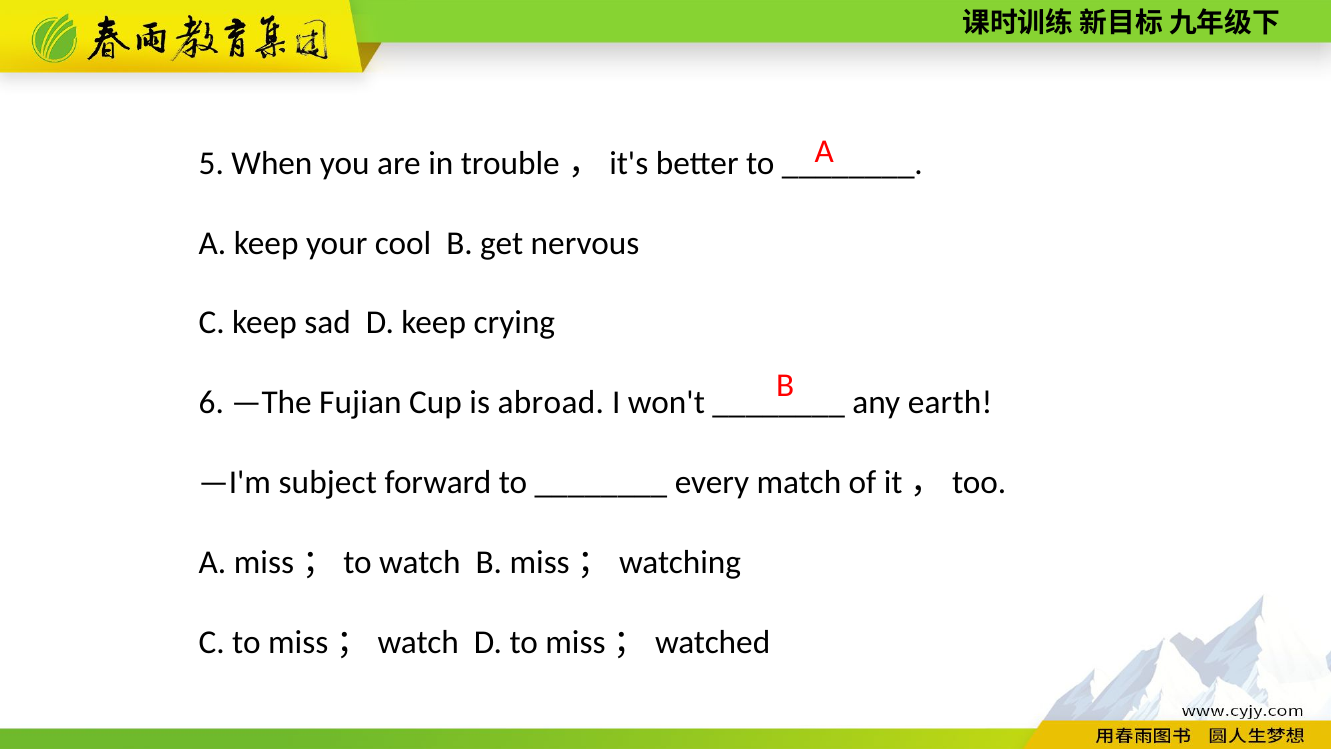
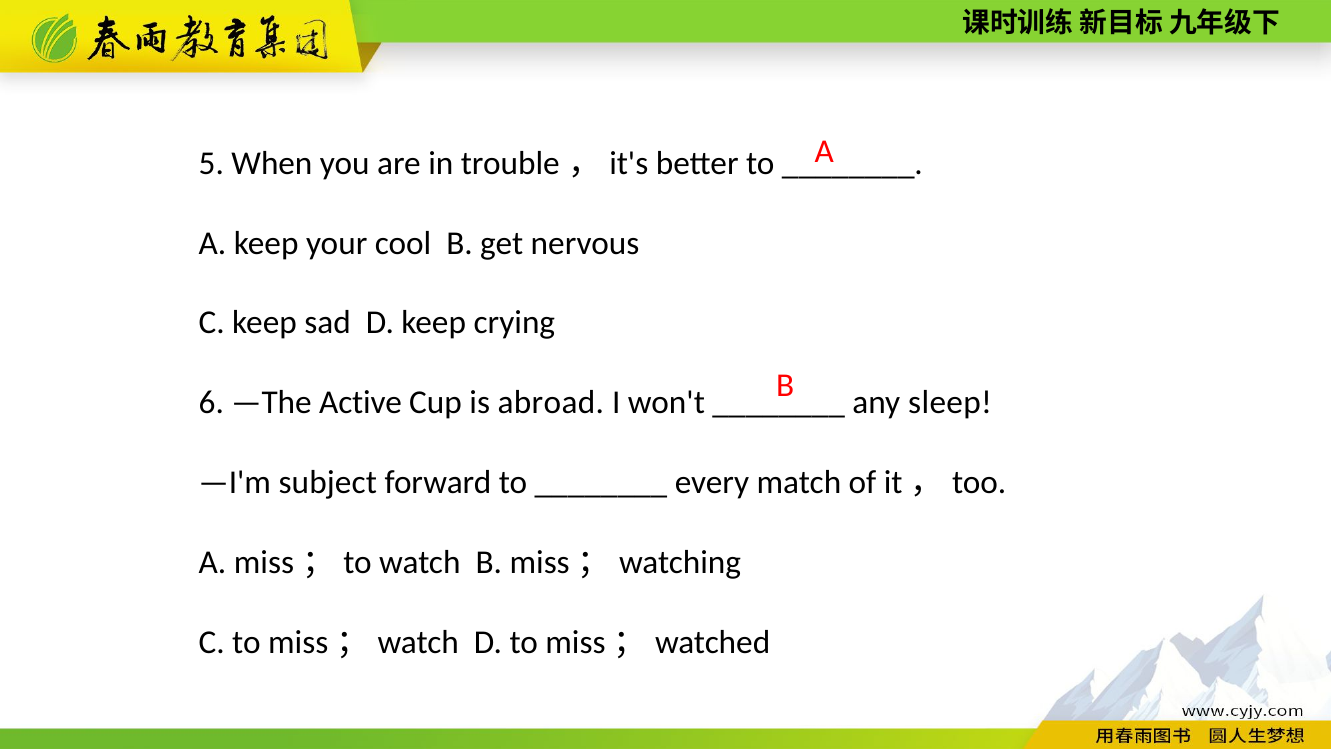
Fujian: Fujian -> Active
earth: earth -> sleep
